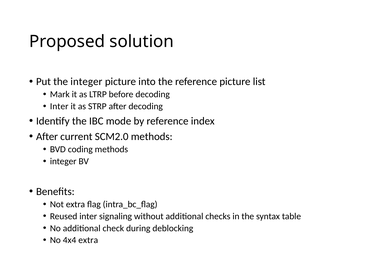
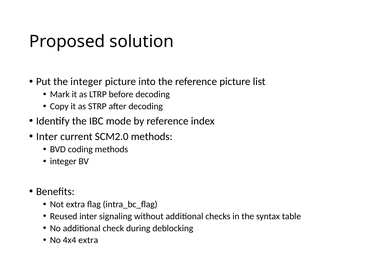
Inter at (59, 106): Inter -> Copy
After at (47, 136): After -> Inter
